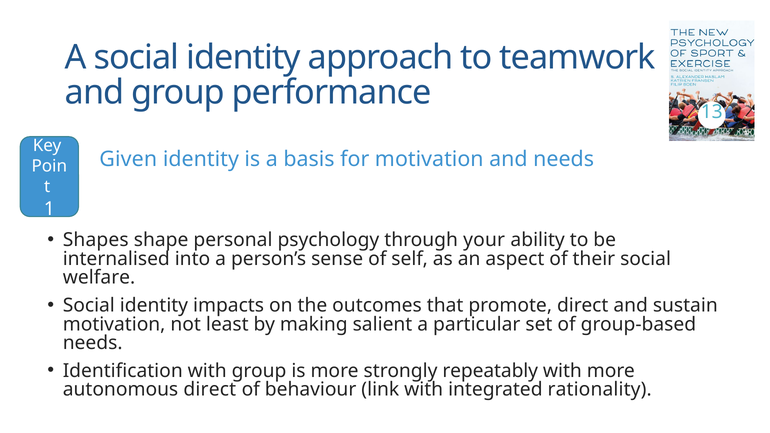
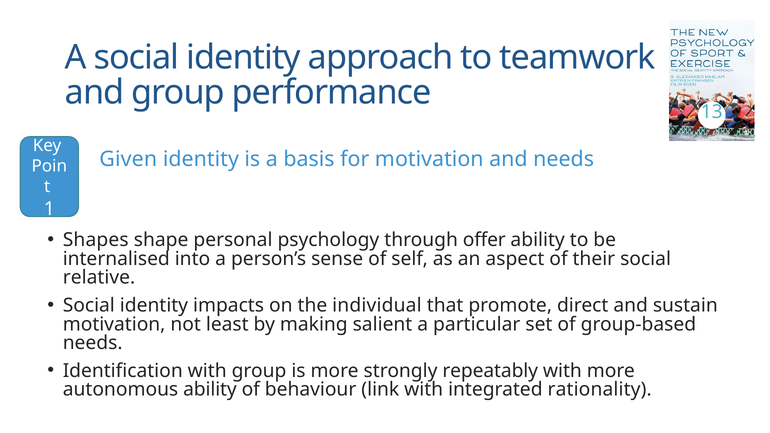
your: your -> offer
welfare: welfare -> relative
outcomes: outcomes -> individual
autonomous direct: direct -> ability
